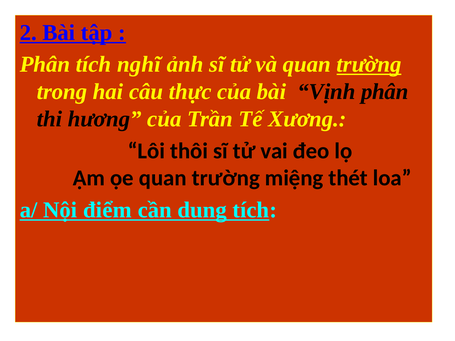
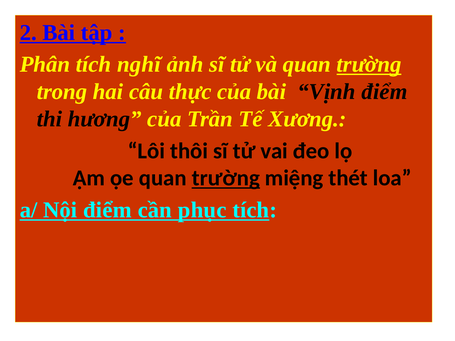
Vịnh phân: phân -> điểm
trường at (226, 178) underline: none -> present
dung: dung -> phục
